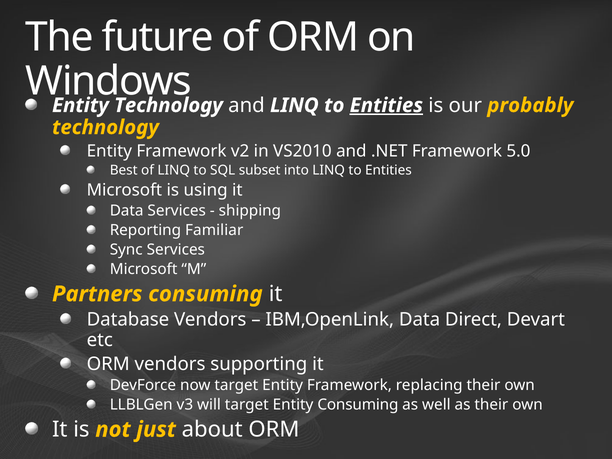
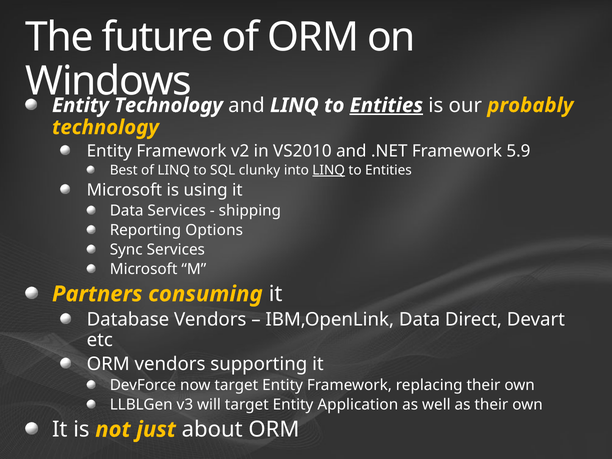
5.0: 5.0 -> 5.9
subset: subset -> clunky
LINQ at (329, 170) underline: none -> present
Familiar: Familiar -> Options
Entity Consuming: Consuming -> Application
